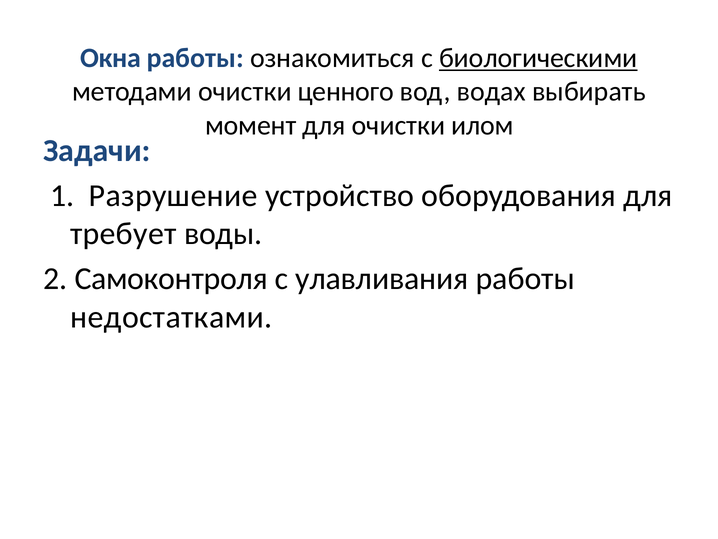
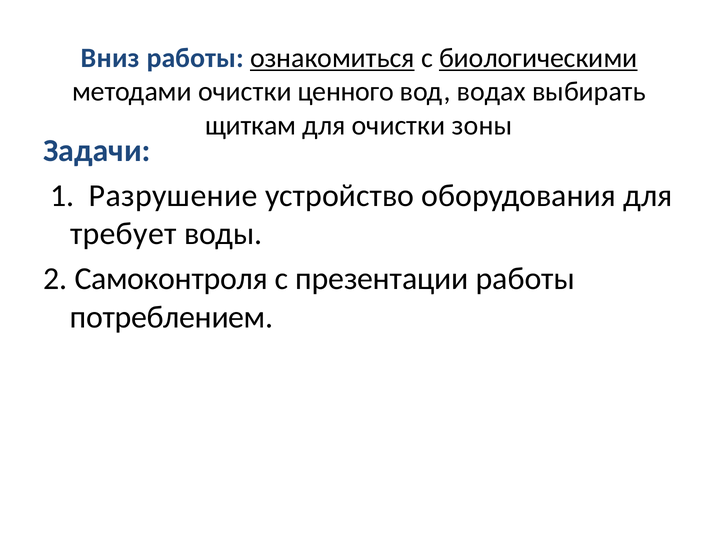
Окна: Окна -> Вниз
ознакомиться underline: none -> present
момент: момент -> щиткам
илом: илом -> зоны
улавливания: улавливания -> презентации
недостатками: недостатками -> потреблением
